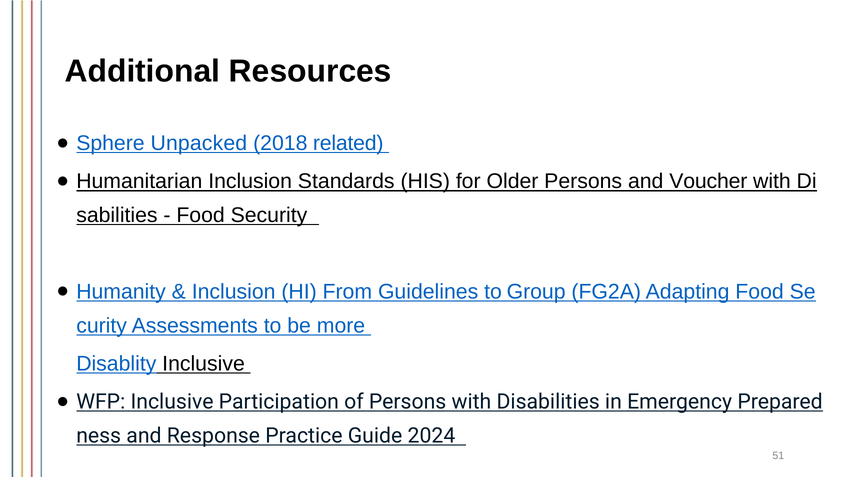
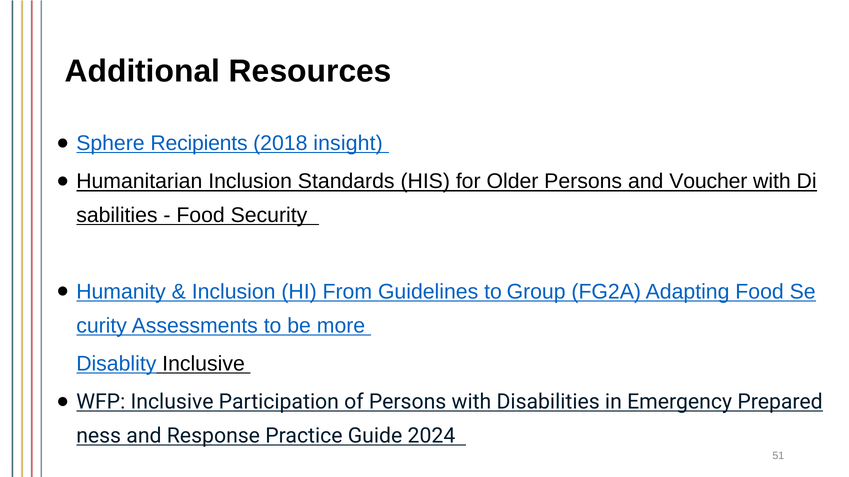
Unpacked: Unpacked -> Recipients
related: related -> insight
